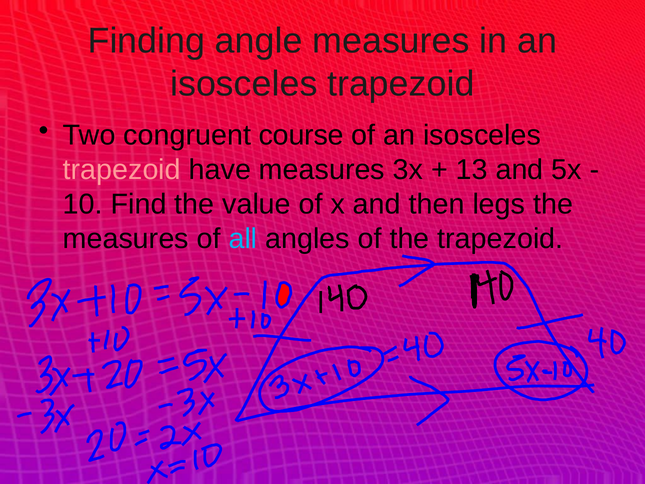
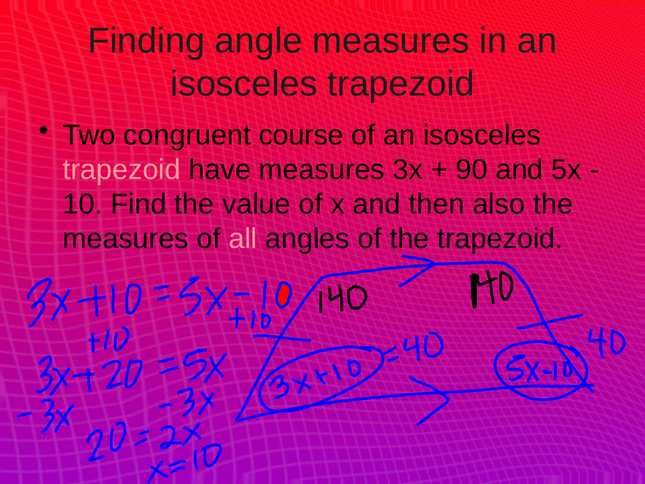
13: 13 -> 90
legs: legs -> also
all colour: light blue -> pink
